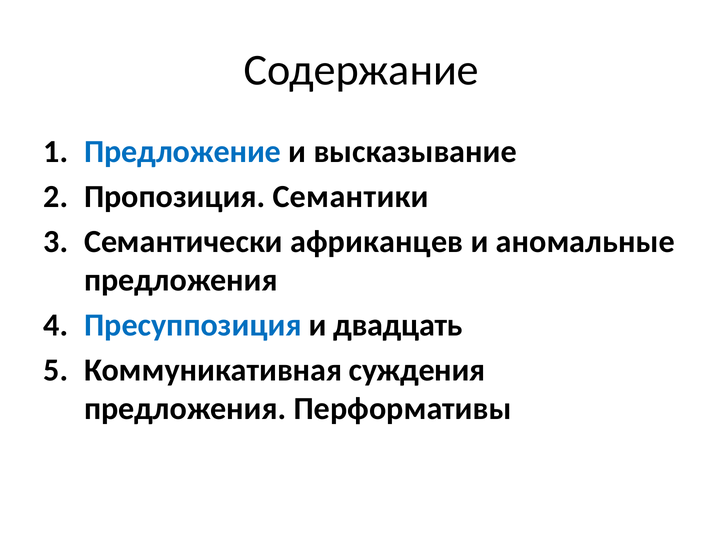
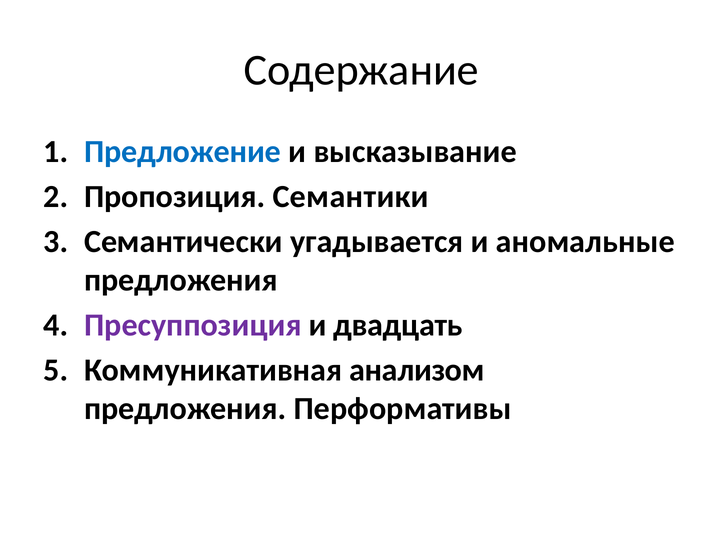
африканцев: африканцев -> угадывается
Пресуппозиция colour: blue -> purple
суждения: суждения -> анализом
